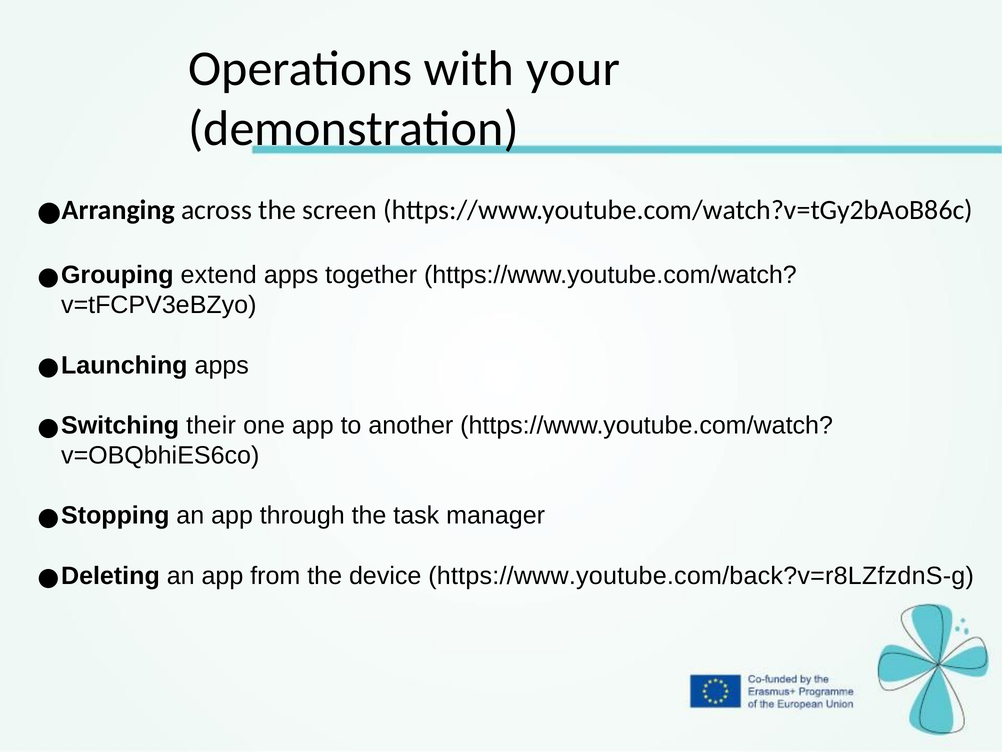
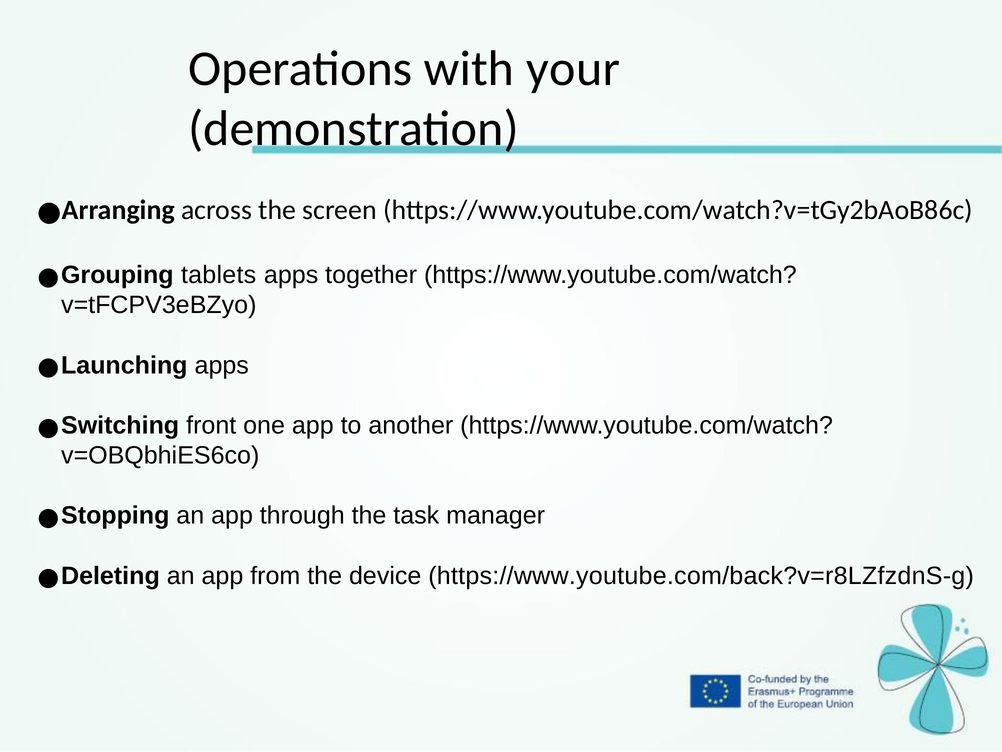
extend: extend -> tablets
their: their -> front
